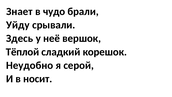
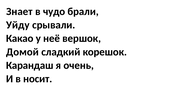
Здесь: Здесь -> Какао
Тёплой: Тёплой -> Домой
Неудобно: Неудобно -> Карандаш
серой: серой -> очень
